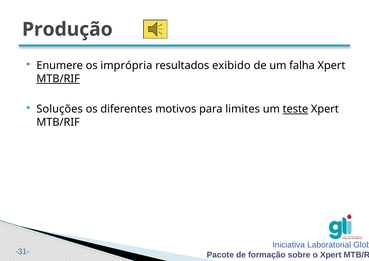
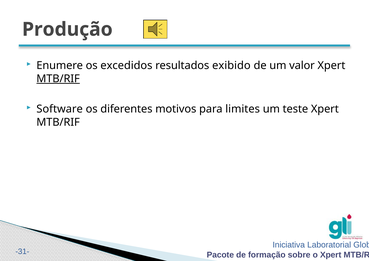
imprópria: imprópria -> excedidos
falha: falha -> valor
Soluções: Soluções -> Software
teste underline: present -> none
